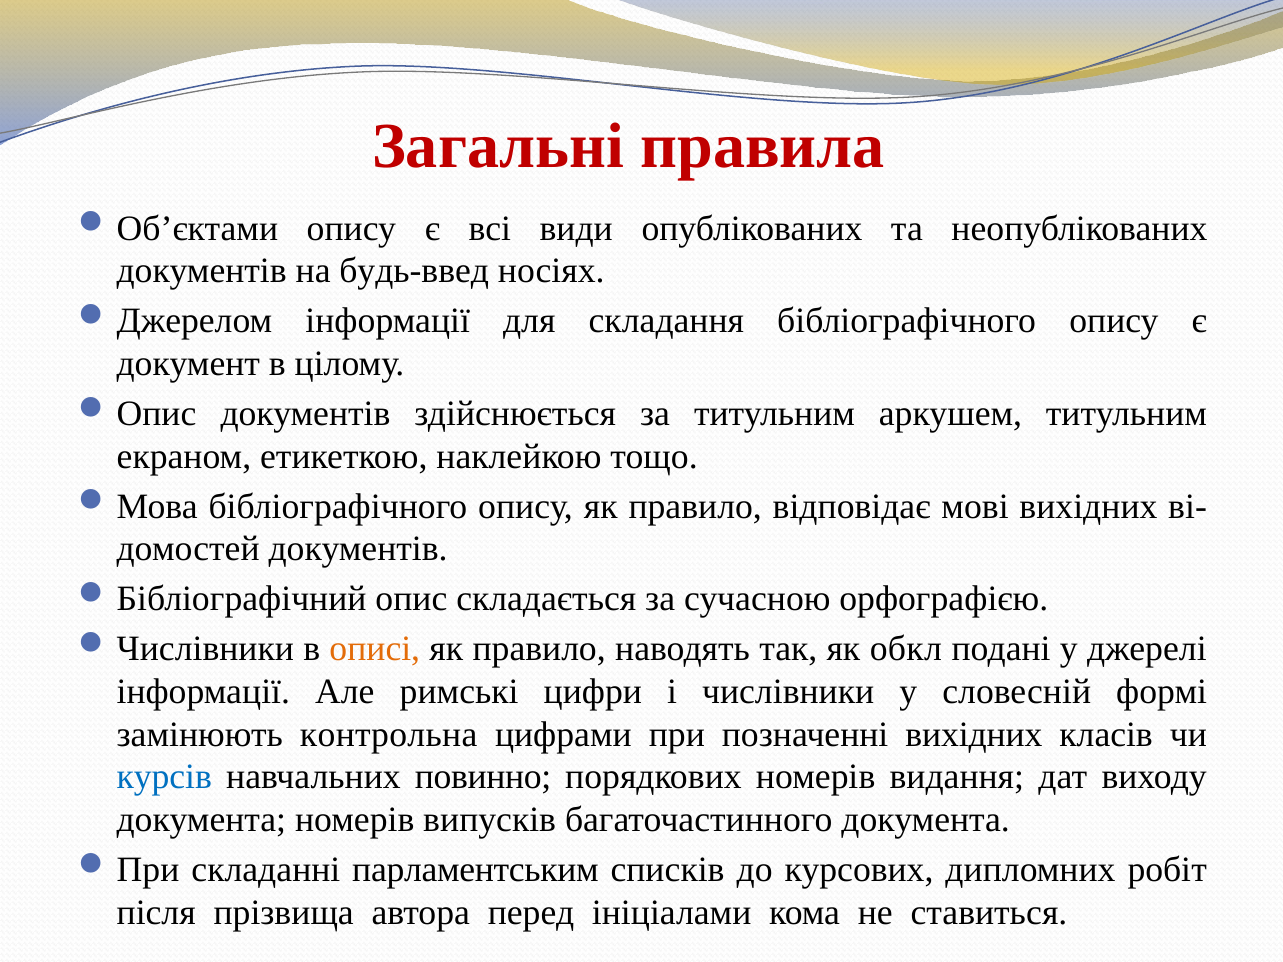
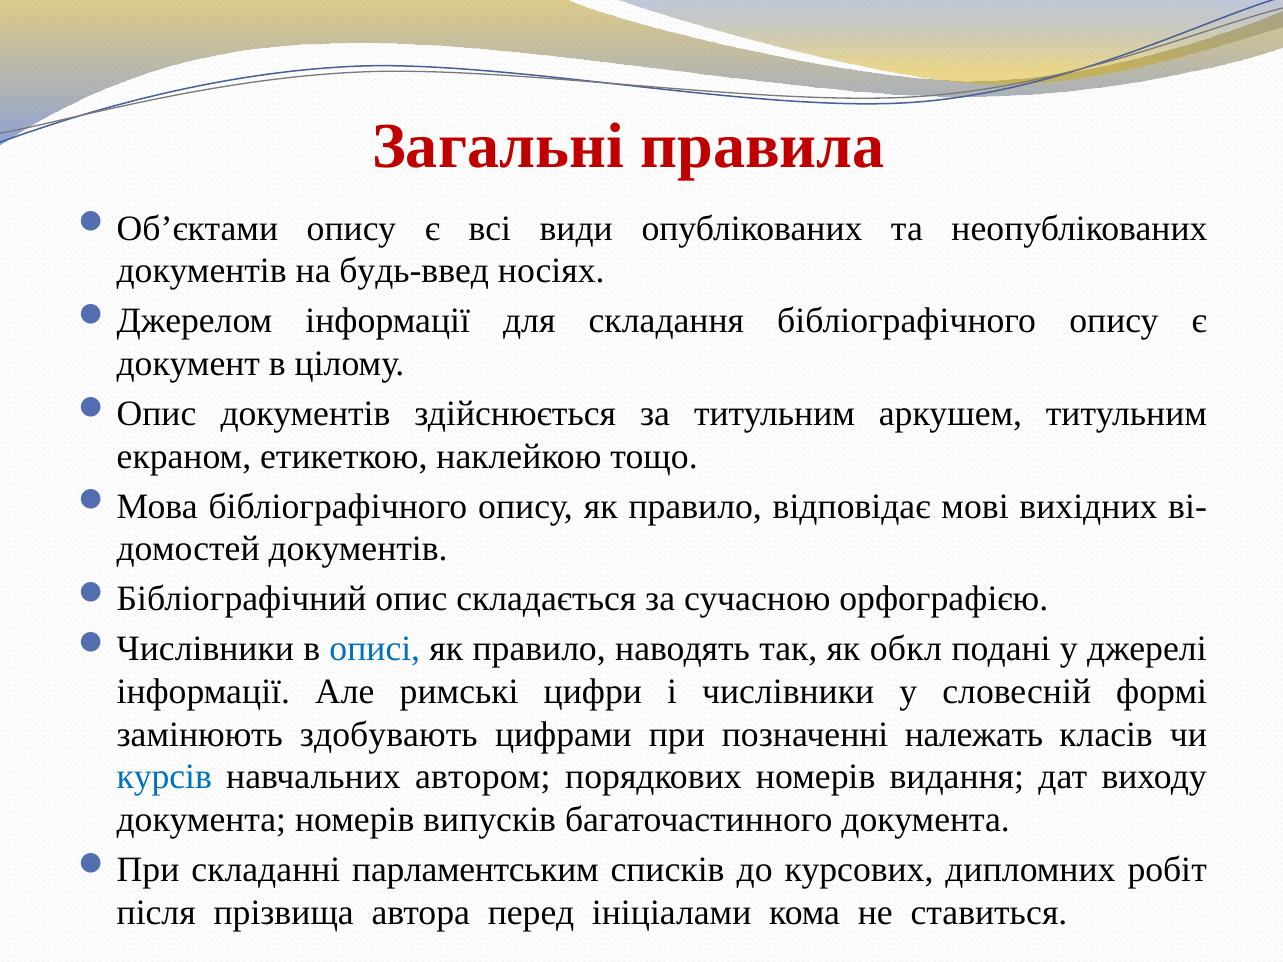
описі colour: orange -> blue
контрольна: контрольна -> здобувають
позначенні вихідних: вихідних -> належать
повинно: повинно -> автором
